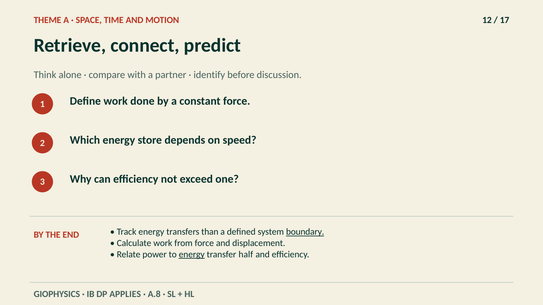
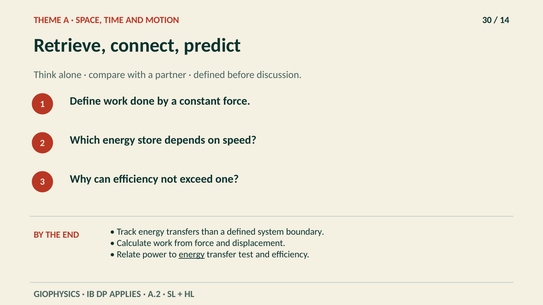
12: 12 -> 30
17: 17 -> 14
identify at (209, 75): identify -> defined
boundary underline: present -> none
half: half -> test
A.8: A.8 -> A.2
